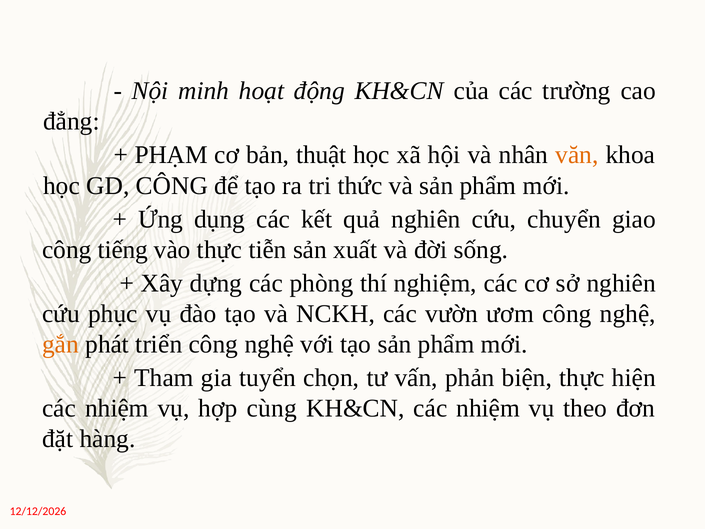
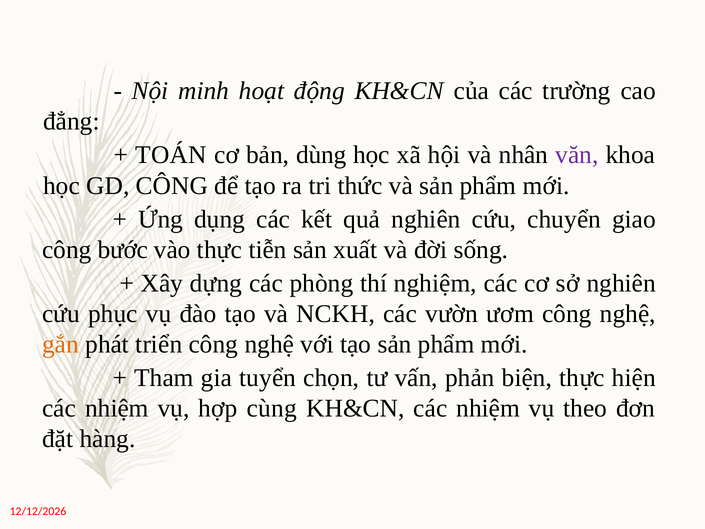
PHẠM: PHẠM -> TOÁN
thuật: thuật -> dùng
văn colour: orange -> purple
tiếng: tiếng -> bước
